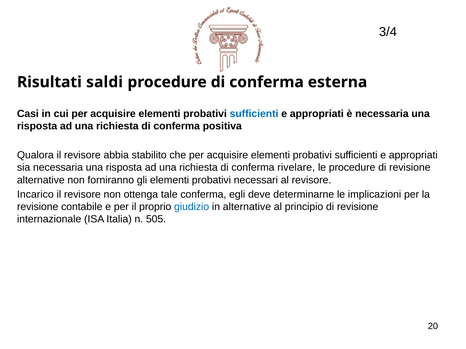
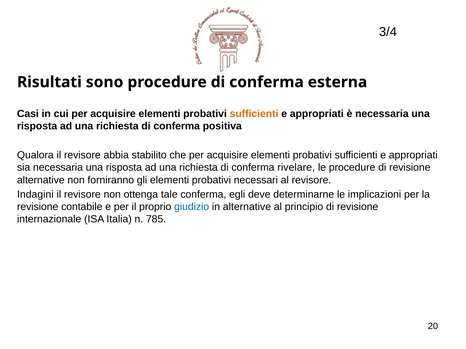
saldi: saldi -> sono
sufficienti at (254, 114) colour: blue -> orange
Incarico: Incarico -> Indagini
505: 505 -> 785
